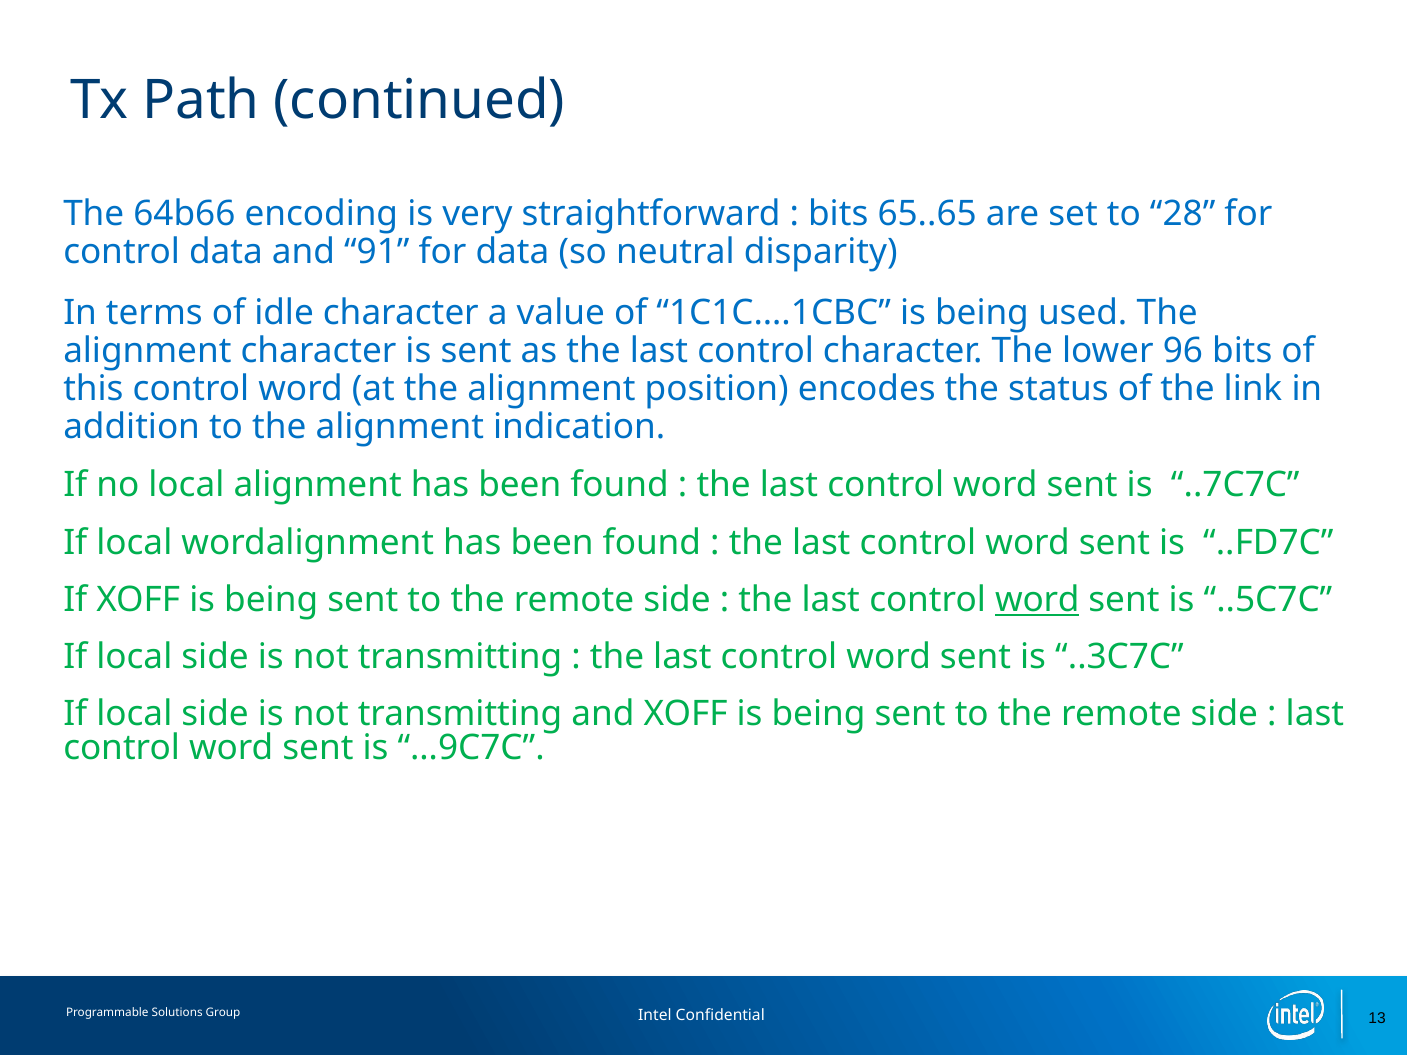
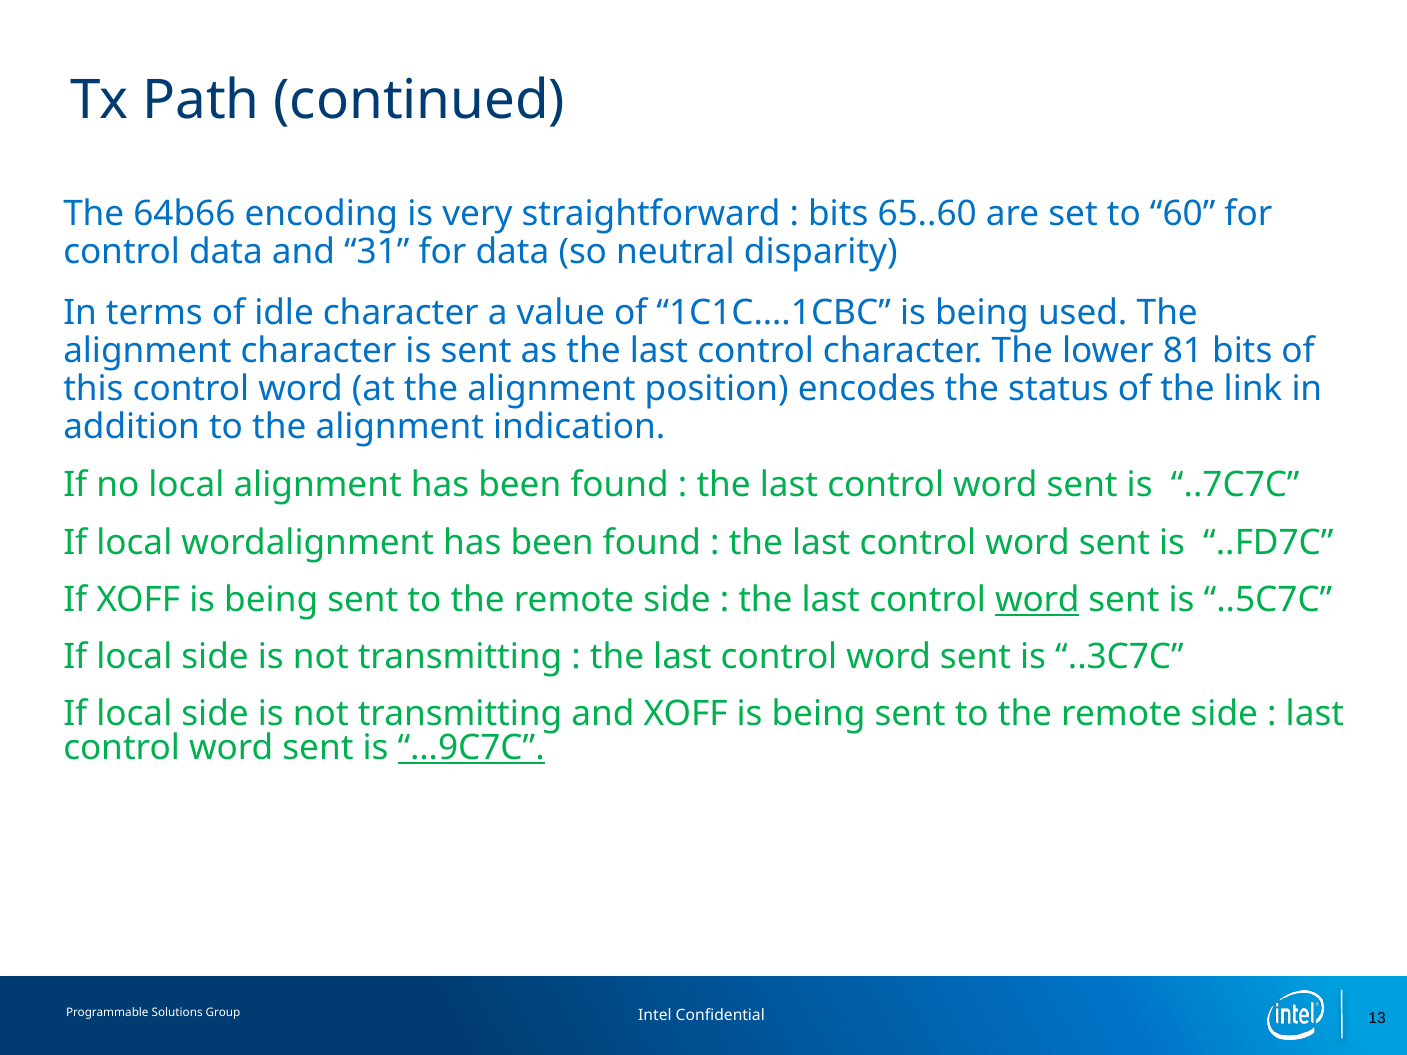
65..65: 65..65 -> 65..60
28: 28 -> 60
91: 91 -> 31
96: 96 -> 81
…9C7C underline: none -> present
